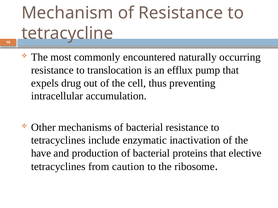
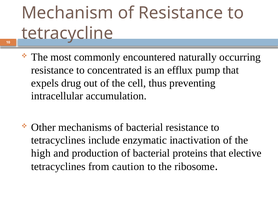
translocation: translocation -> concentrated
have: have -> high
